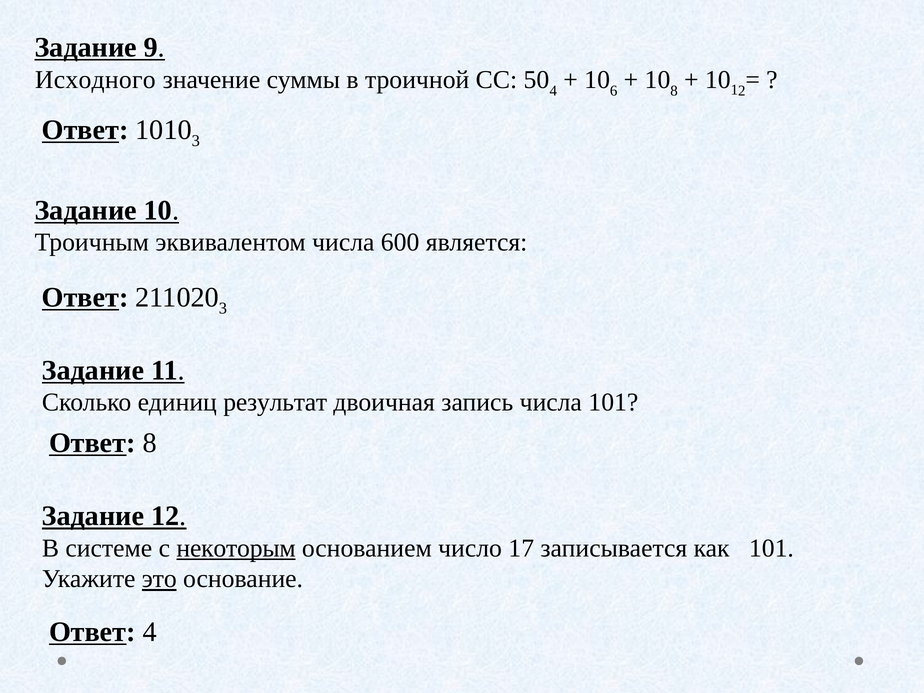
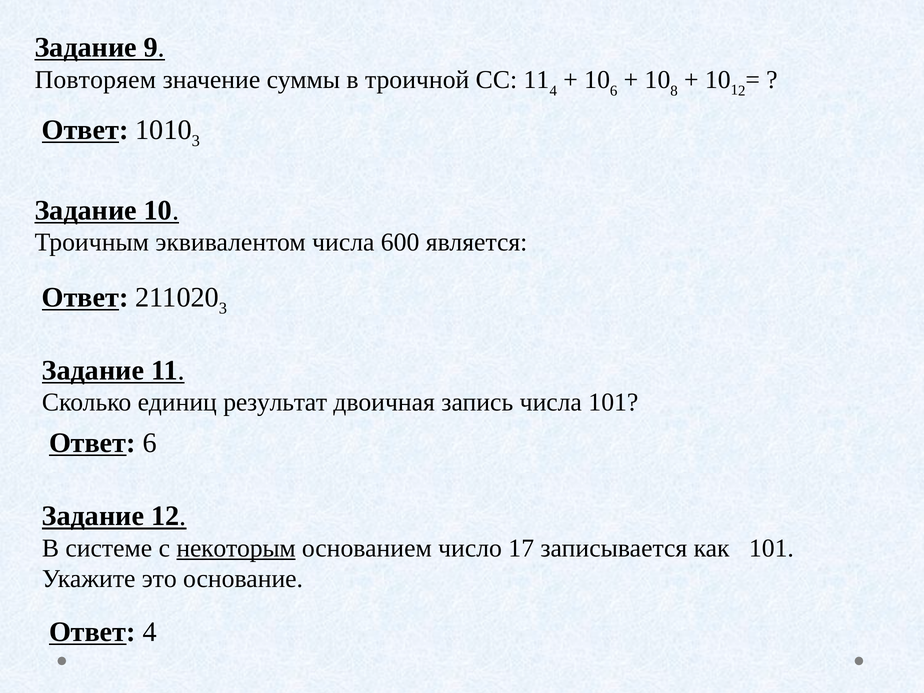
Исходного: Исходного -> Повторяем
СС 50: 50 -> 11
Ответ 8: 8 -> 6
это underline: present -> none
